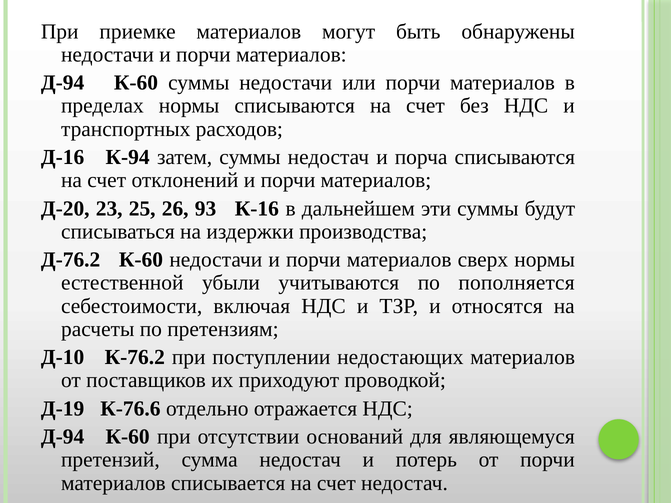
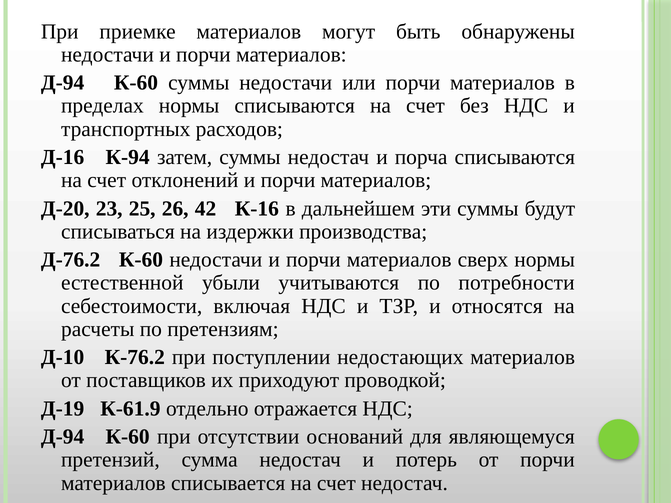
93: 93 -> 42
пополняется: пополняется -> потребности
К-76.6: К-76.6 -> К-61.9
